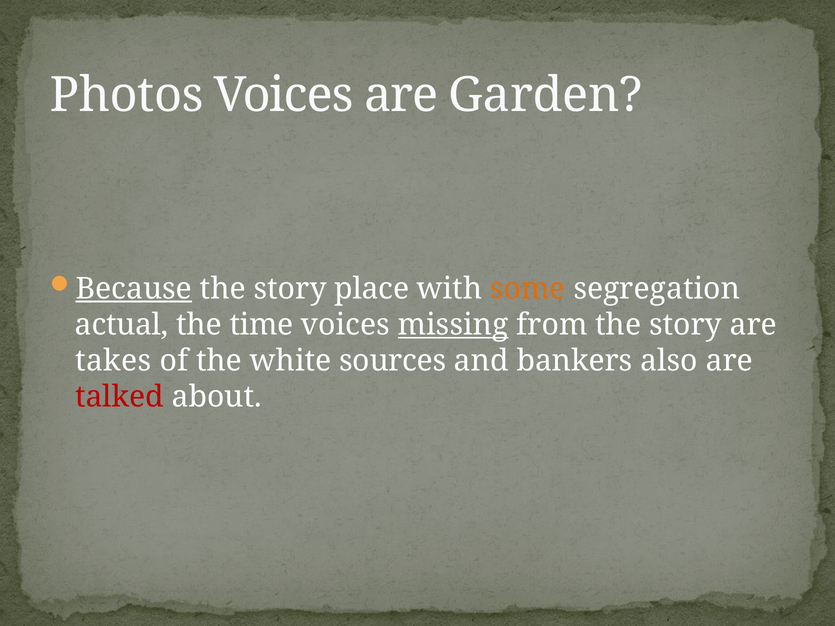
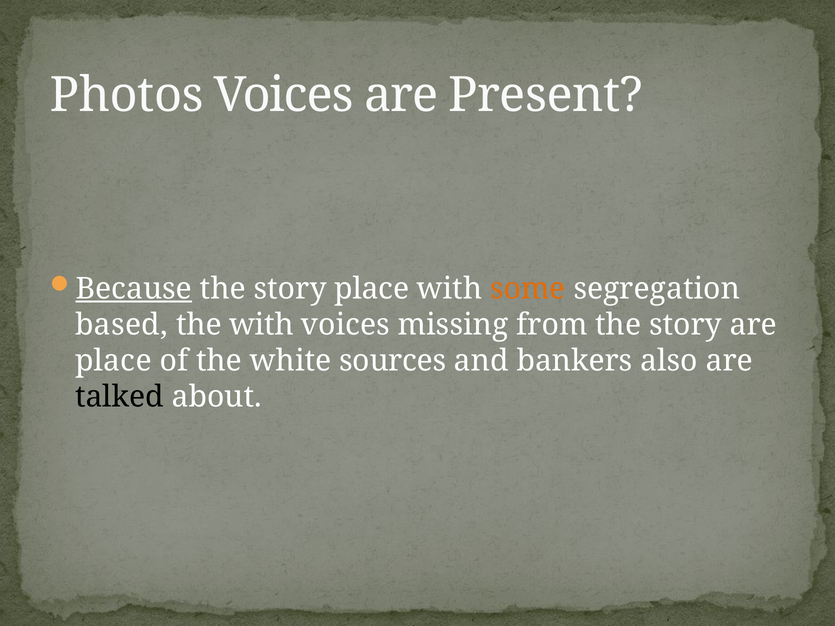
Garden: Garden -> Present
actual: actual -> based
the time: time -> with
missing underline: present -> none
takes at (113, 361): takes -> place
talked colour: red -> black
